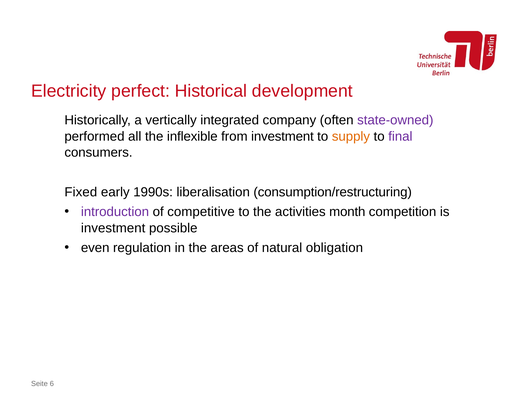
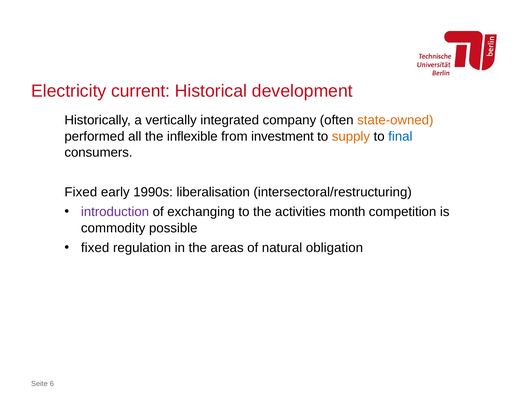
perfect: perfect -> current
state-owned colour: purple -> orange
final colour: purple -> blue
consumption/restructuring: consumption/restructuring -> intersectoral/restructuring
competitive: competitive -> exchanging
investment at (113, 228): investment -> commodity
even at (95, 248): even -> fixed
